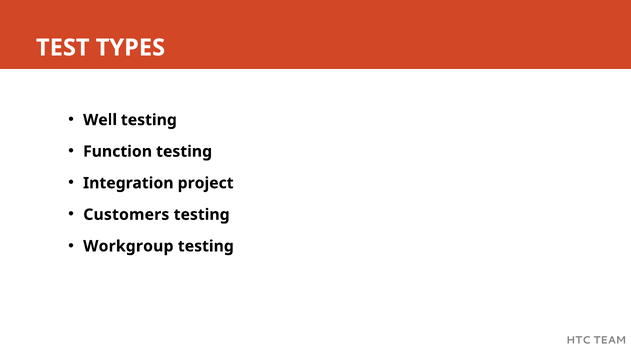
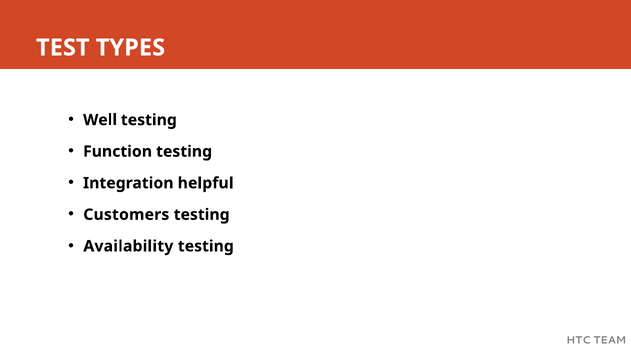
project: project -> helpful
Workgroup: Workgroup -> Availability
